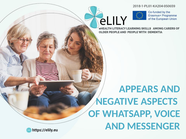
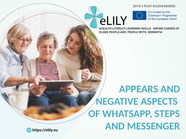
VOICE: VOICE -> STEPS
